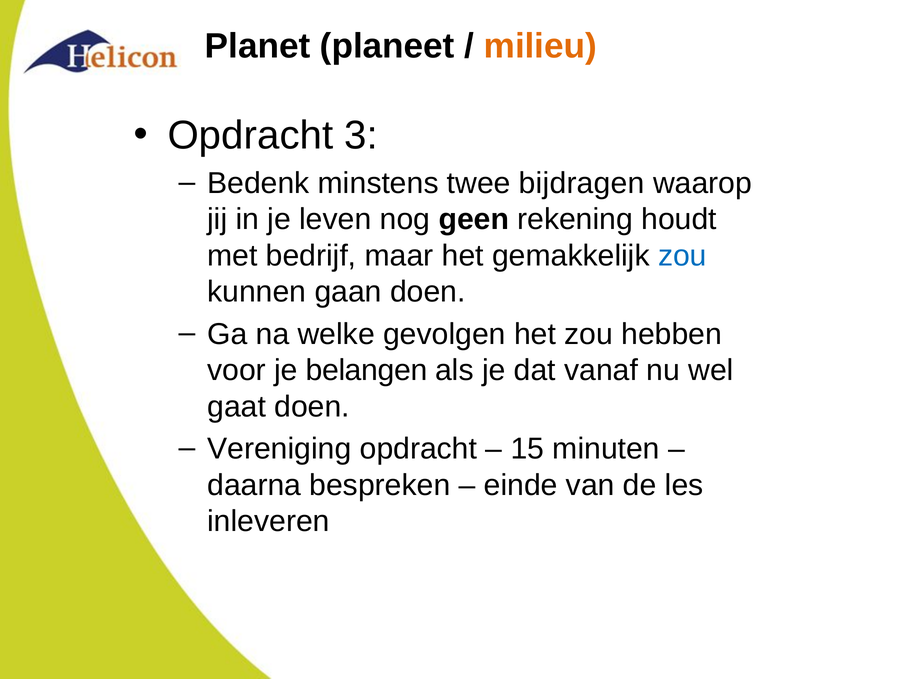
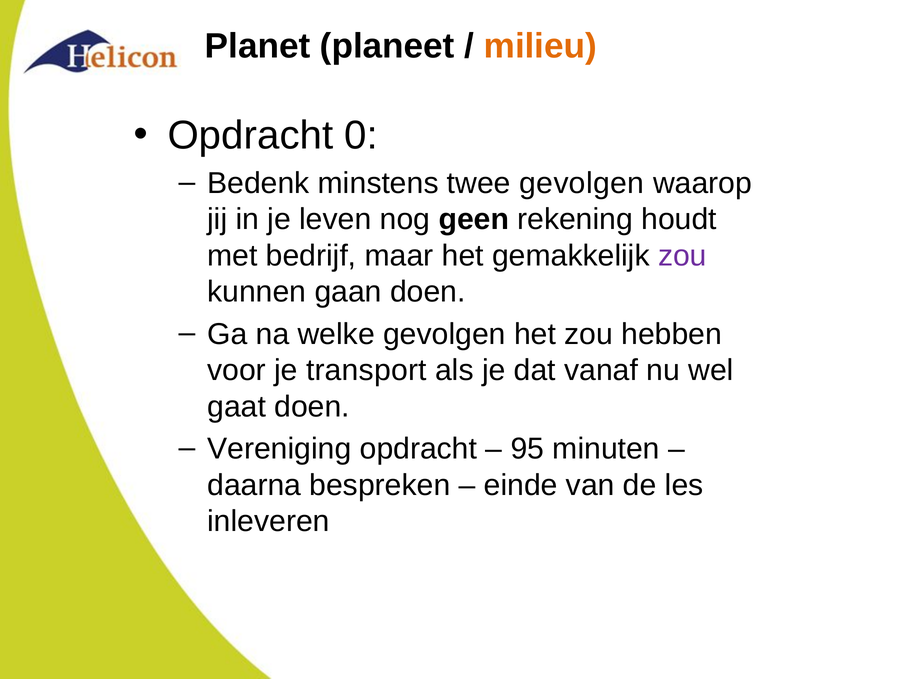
3: 3 -> 0
twee bijdragen: bijdragen -> gevolgen
zou at (682, 256) colour: blue -> purple
belangen: belangen -> transport
15: 15 -> 95
